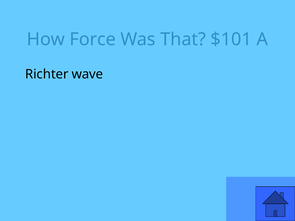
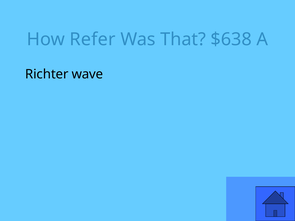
Force: Force -> Refer
$101: $101 -> $638
